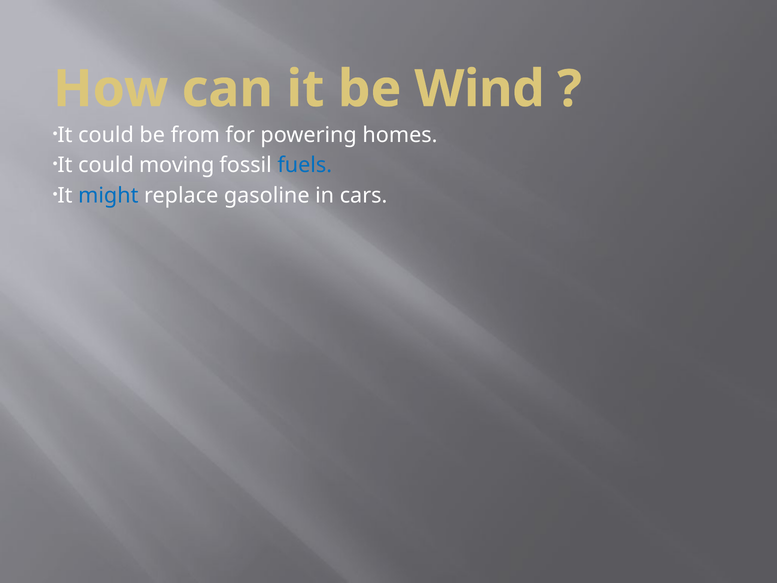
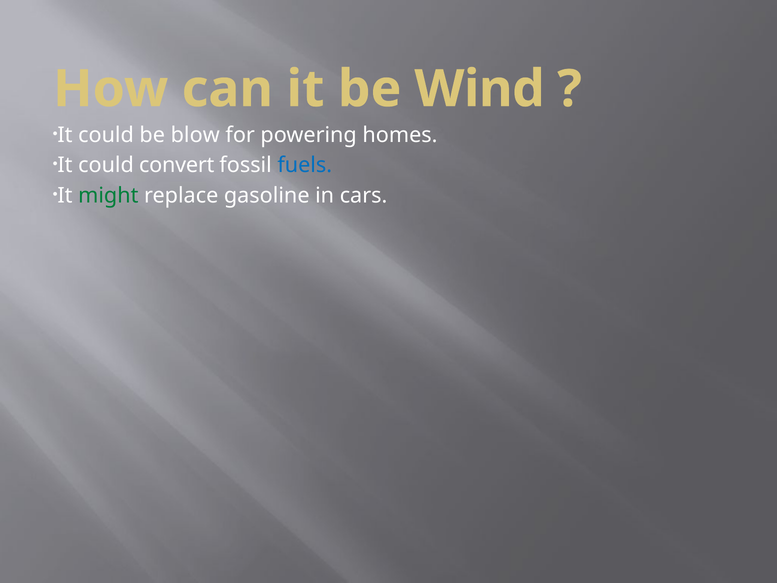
from: from -> blow
moving: moving -> convert
might colour: blue -> green
